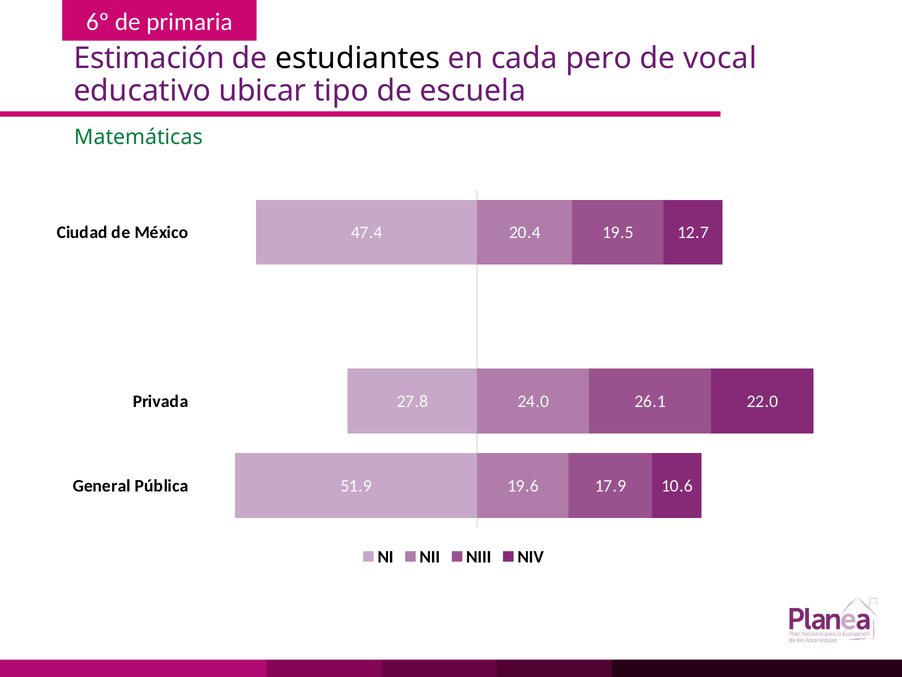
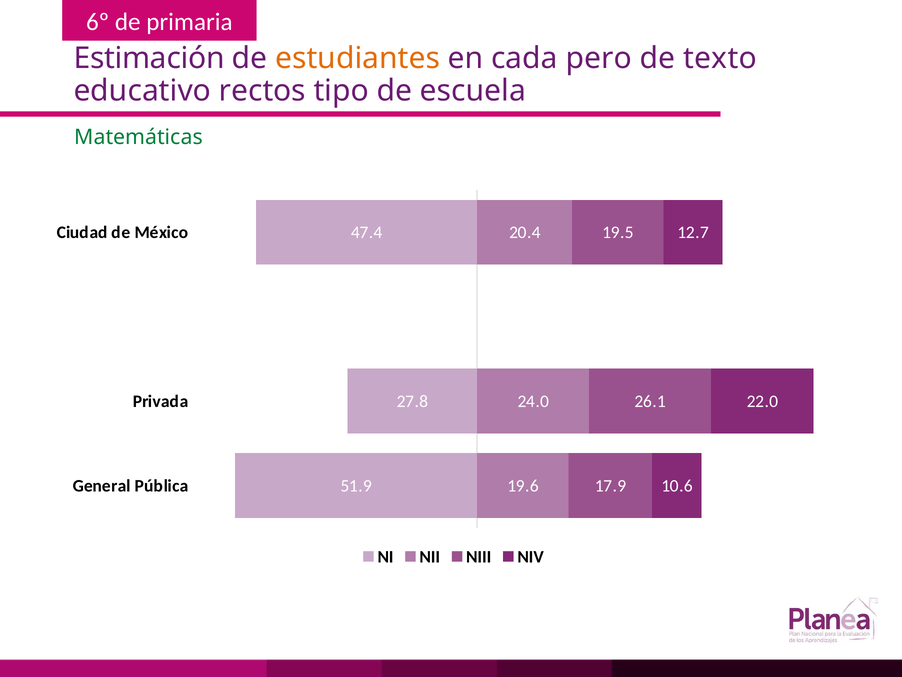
estudiantes colour: black -> orange
vocal: vocal -> texto
ubicar: ubicar -> rectos
